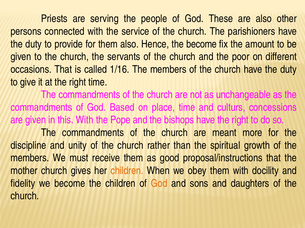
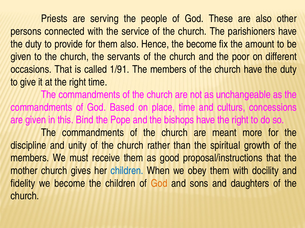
1/16: 1/16 -> 1/91
this With: With -> Bind
children at (127, 171) colour: orange -> blue
